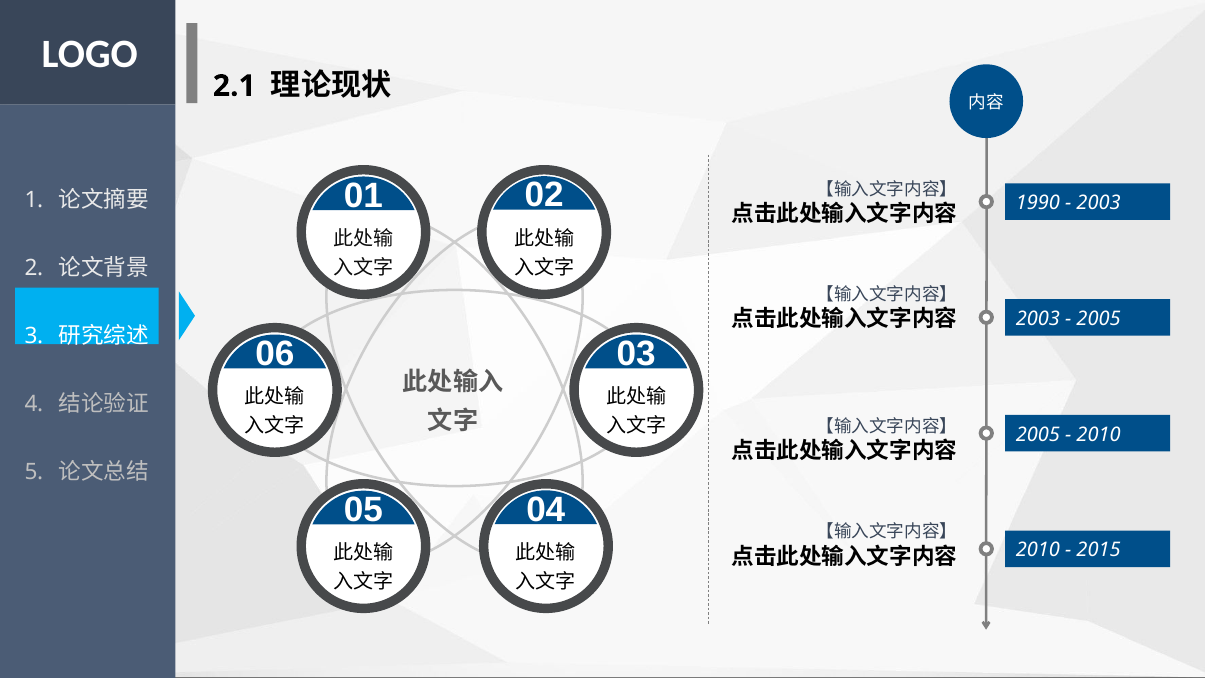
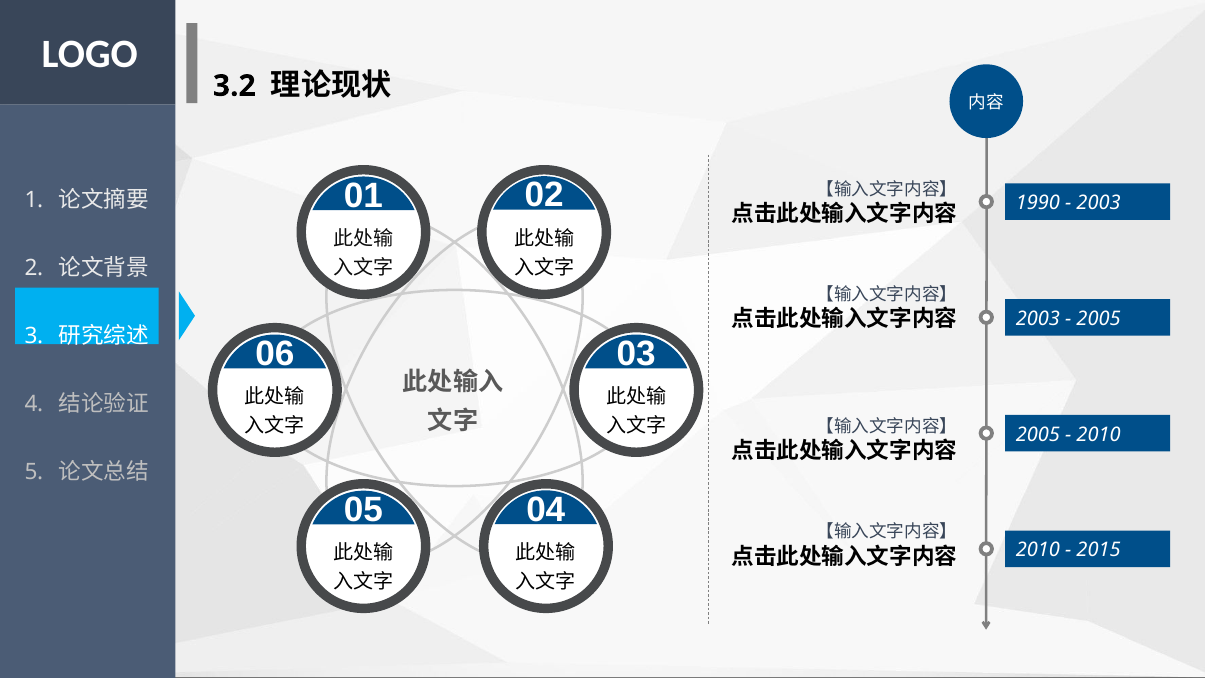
2.1: 2.1 -> 3.2
